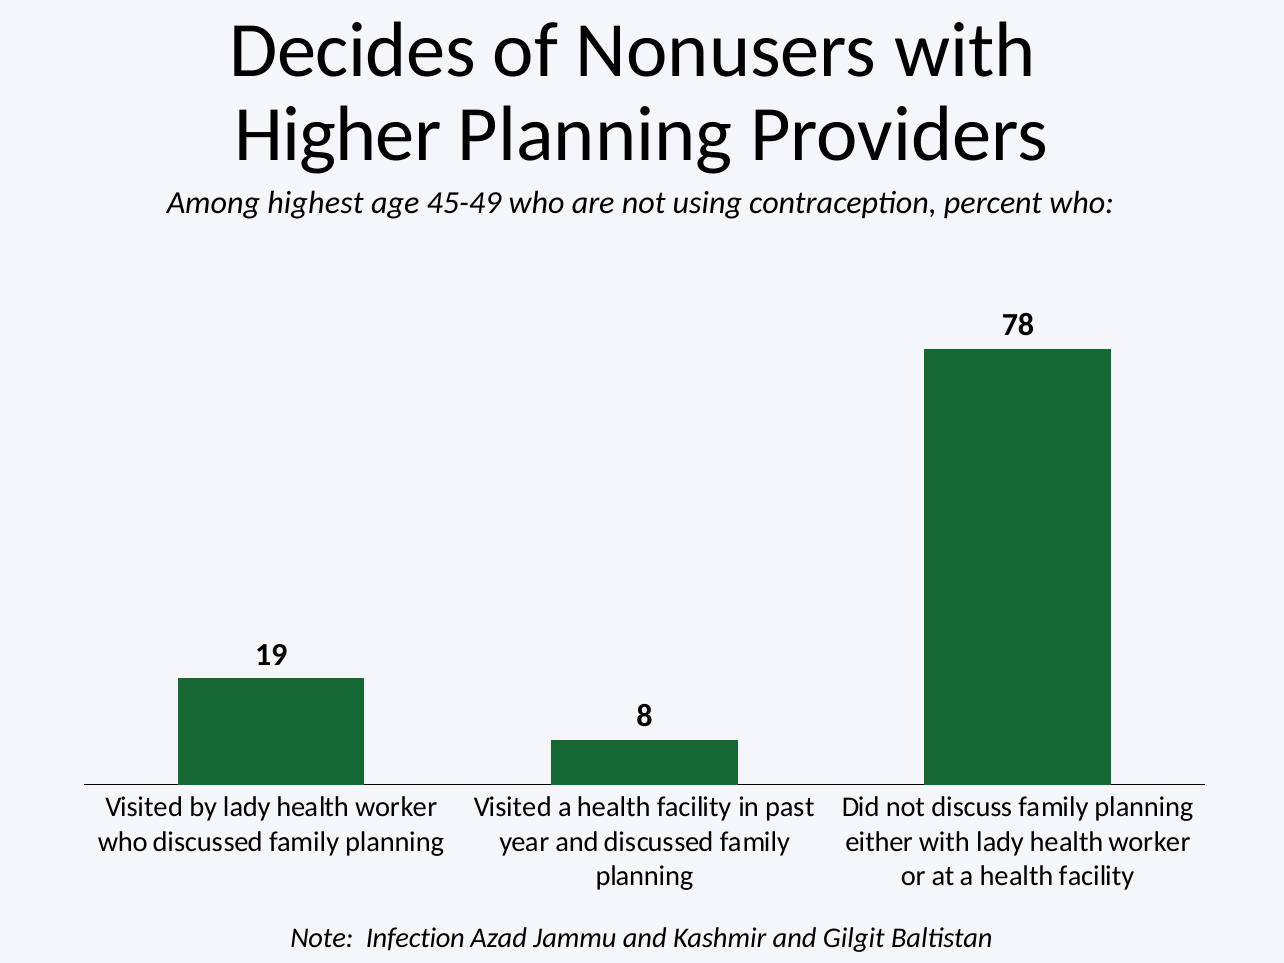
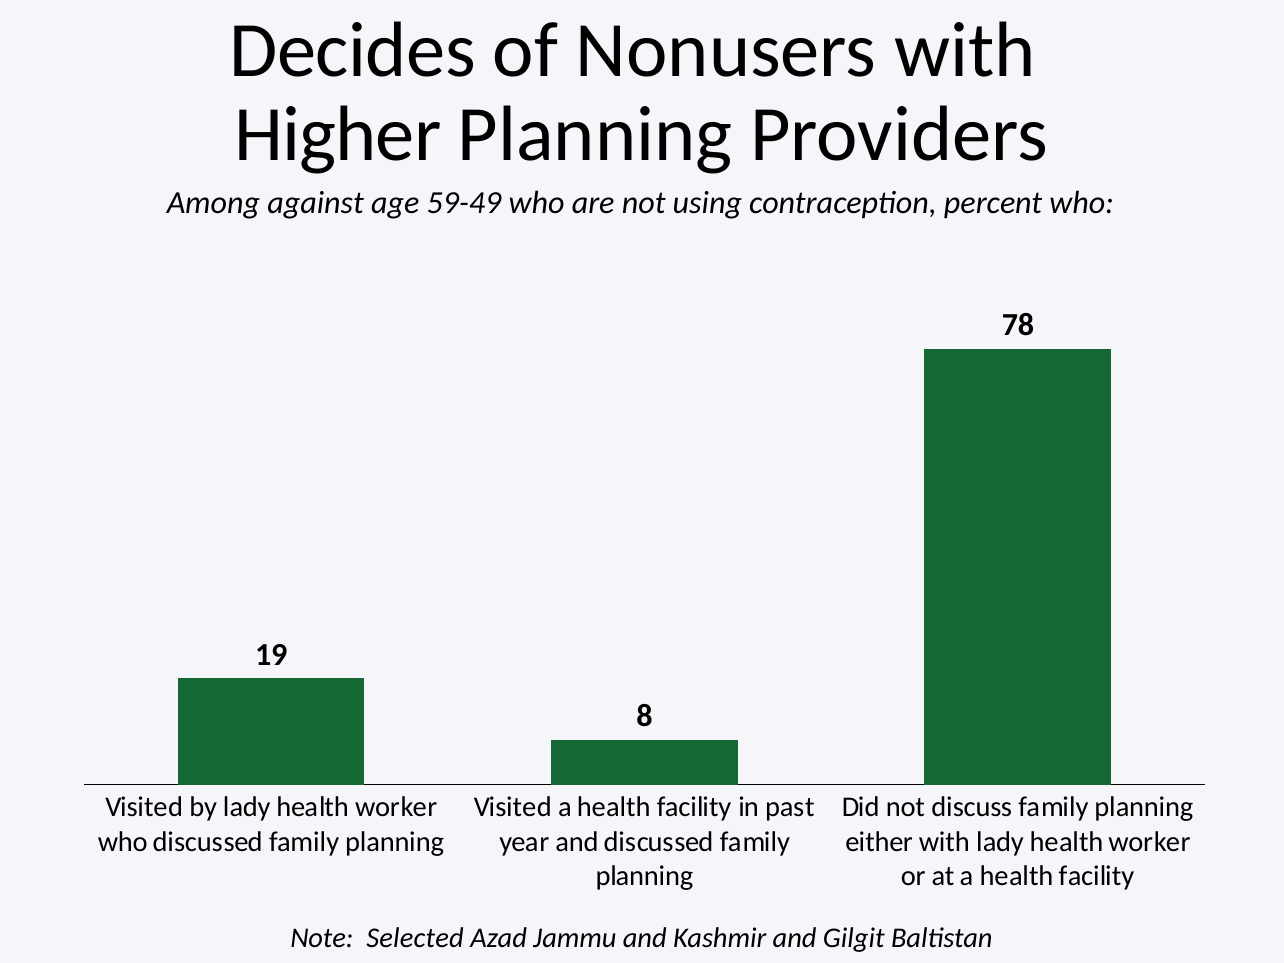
highest: highest -> against
45-49: 45-49 -> 59-49
Infection: Infection -> Selected
